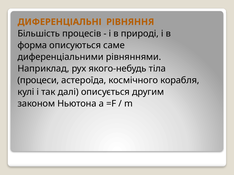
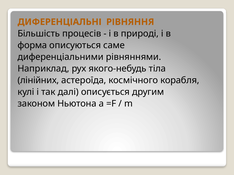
процеси: процеси -> лінійних
